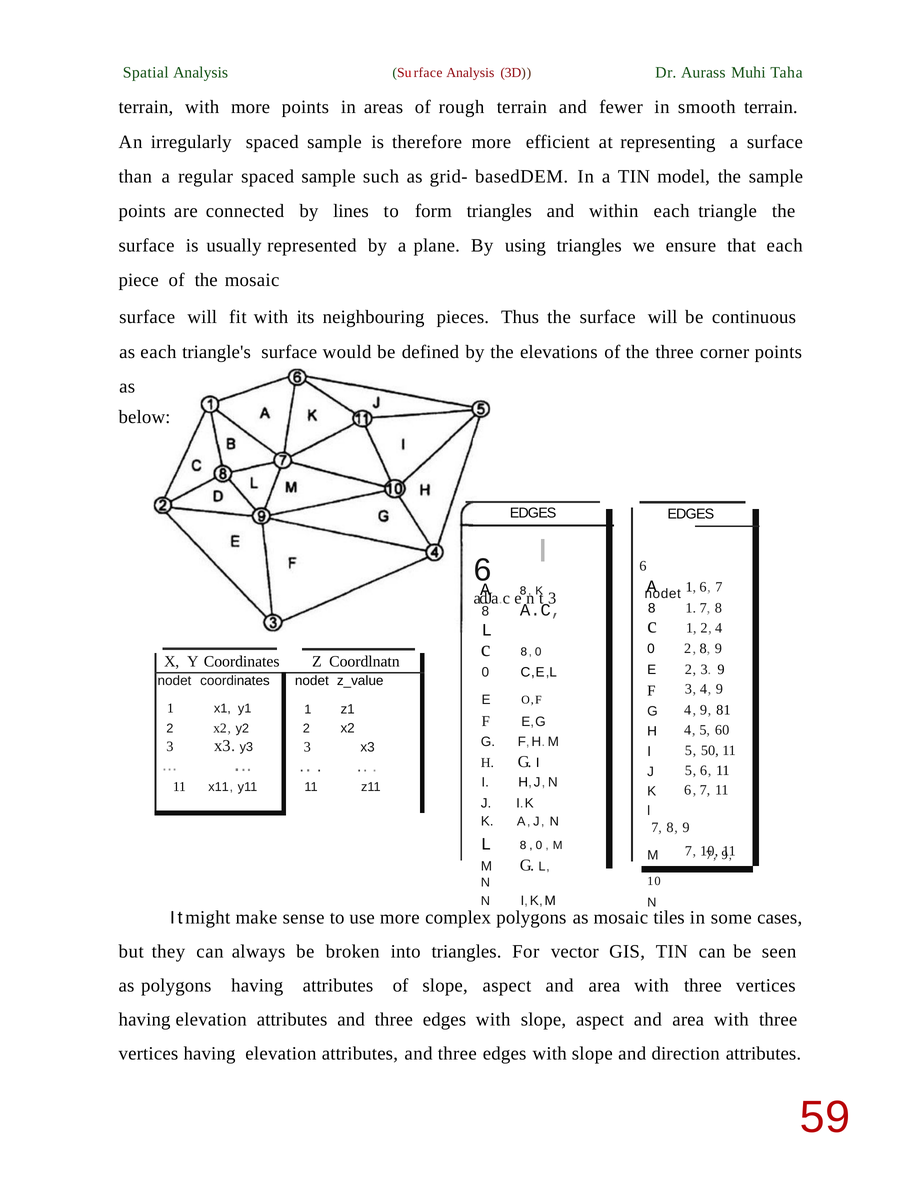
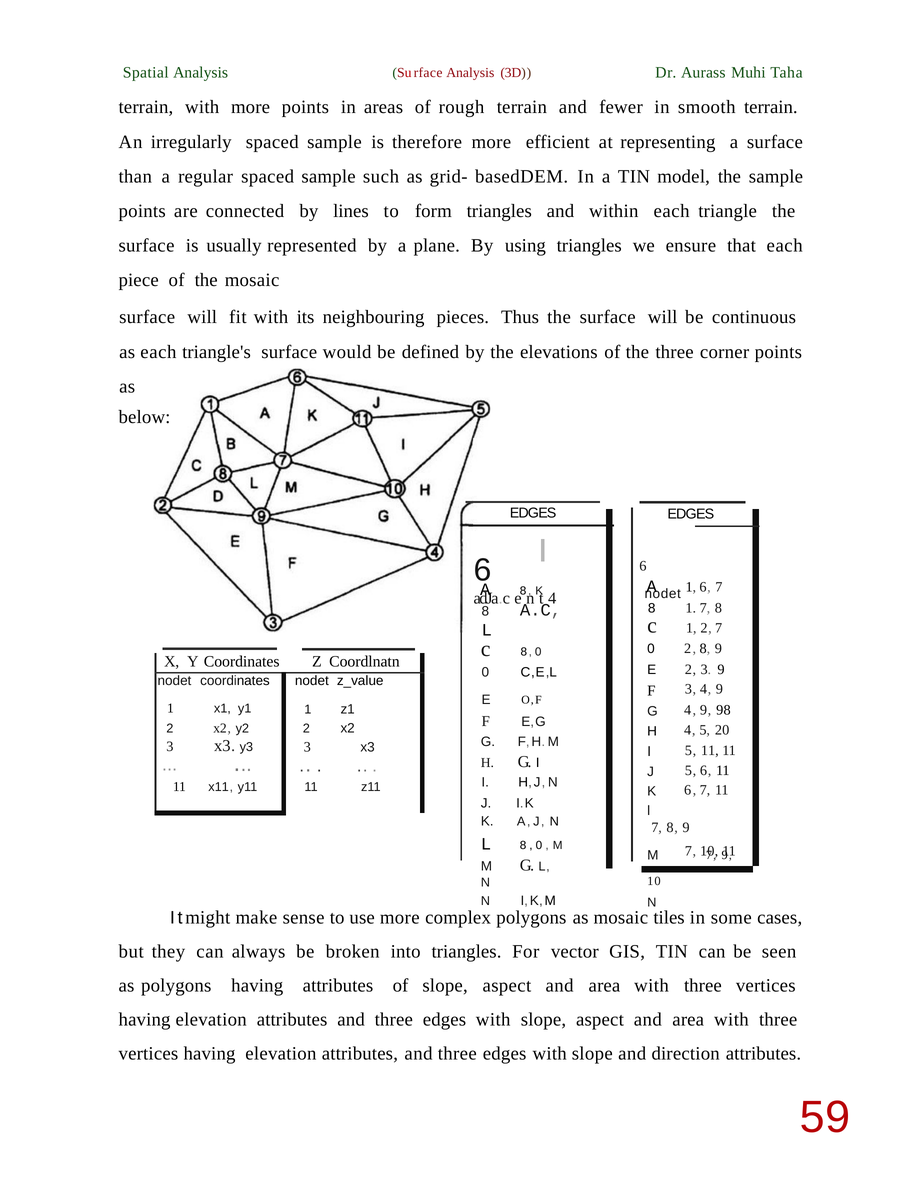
3 at (552, 598): 3 -> 4
2 4: 4 -> 7
81: 81 -> 98
60: 60 -> 20
5 50: 50 -> 11
